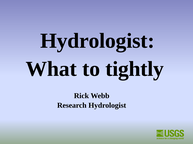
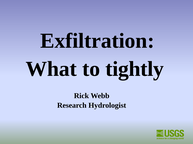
Hydrologist at (97, 41): Hydrologist -> Exfiltration
